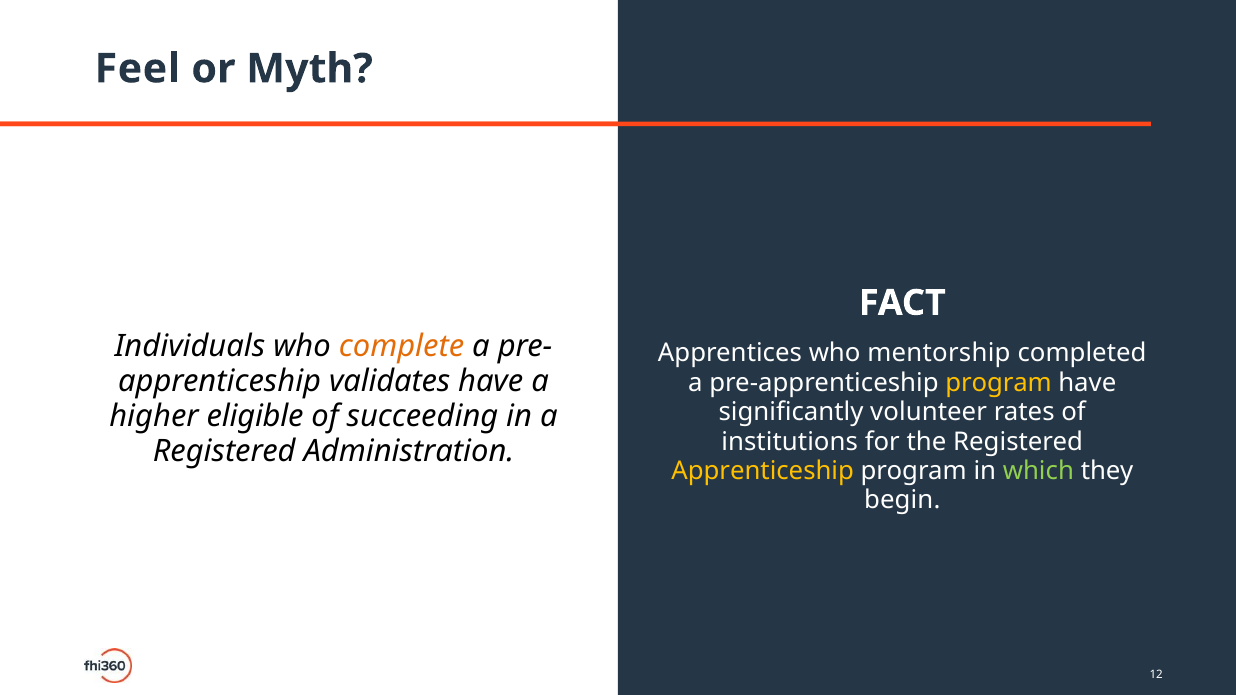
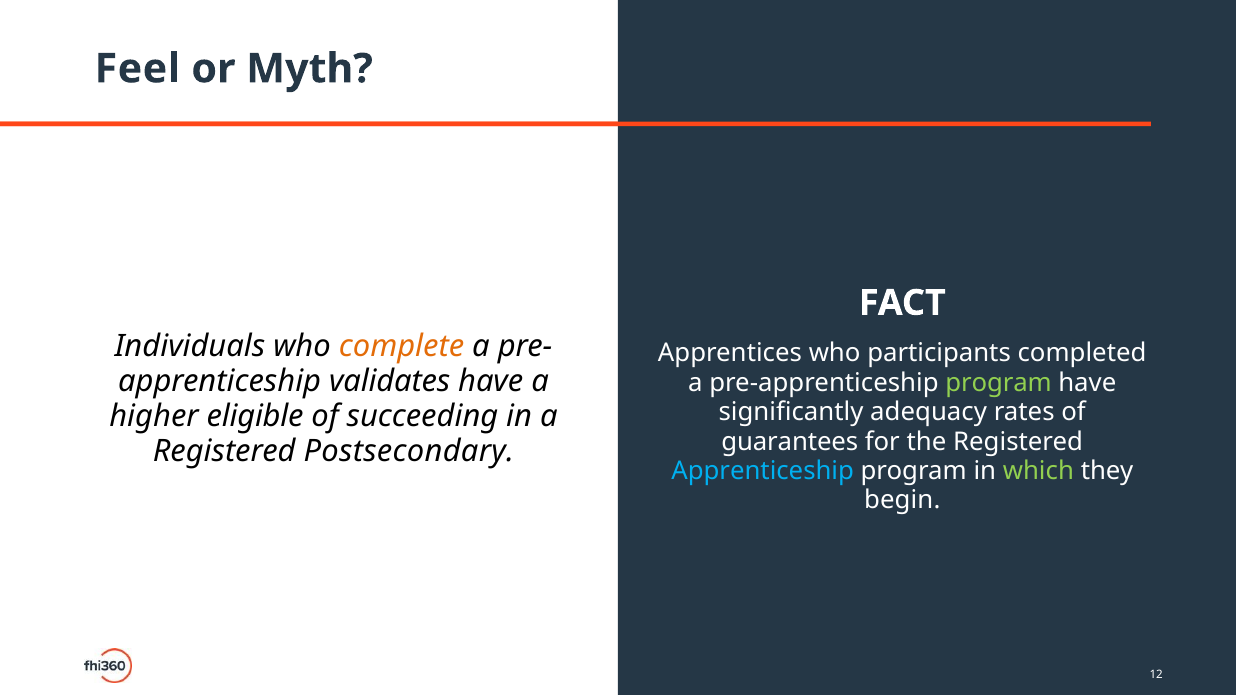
mentorship: mentorship -> participants
program at (999, 383) colour: yellow -> light green
volunteer: volunteer -> adequacy
institutions: institutions -> guarantees
Administration: Administration -> Postsecondary
Apprenticeship at (763, 471) colour: yellow -> light blue
